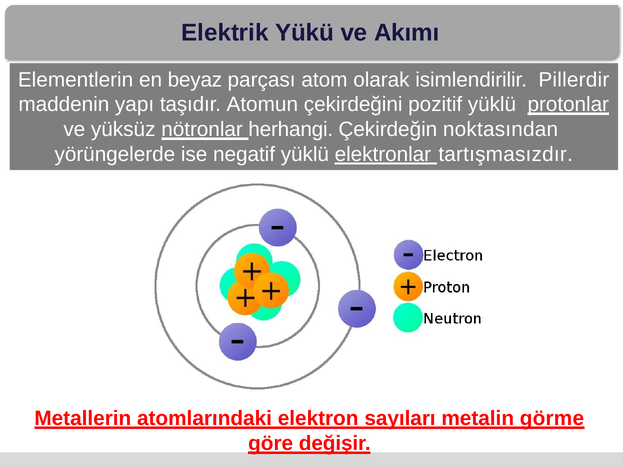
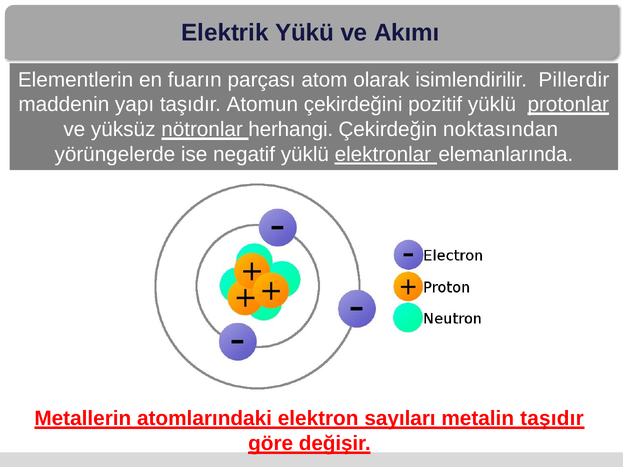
beyaz: beyaz -> fuarın
tartışmasızdır: tartışmasızdır -> elemanlarında
metalin görme: görme -> taşıdır
